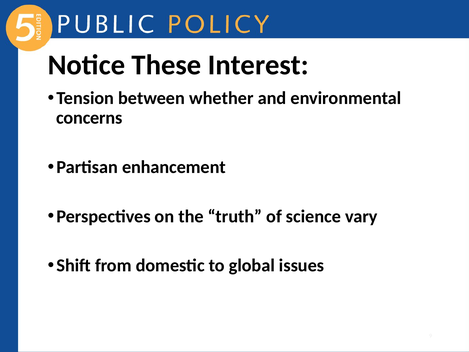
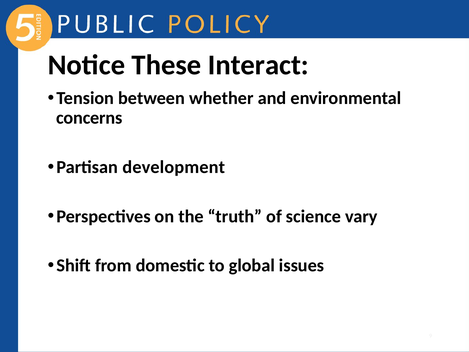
Interest: Interest -> Interact
enhancement: enhancement -> development
